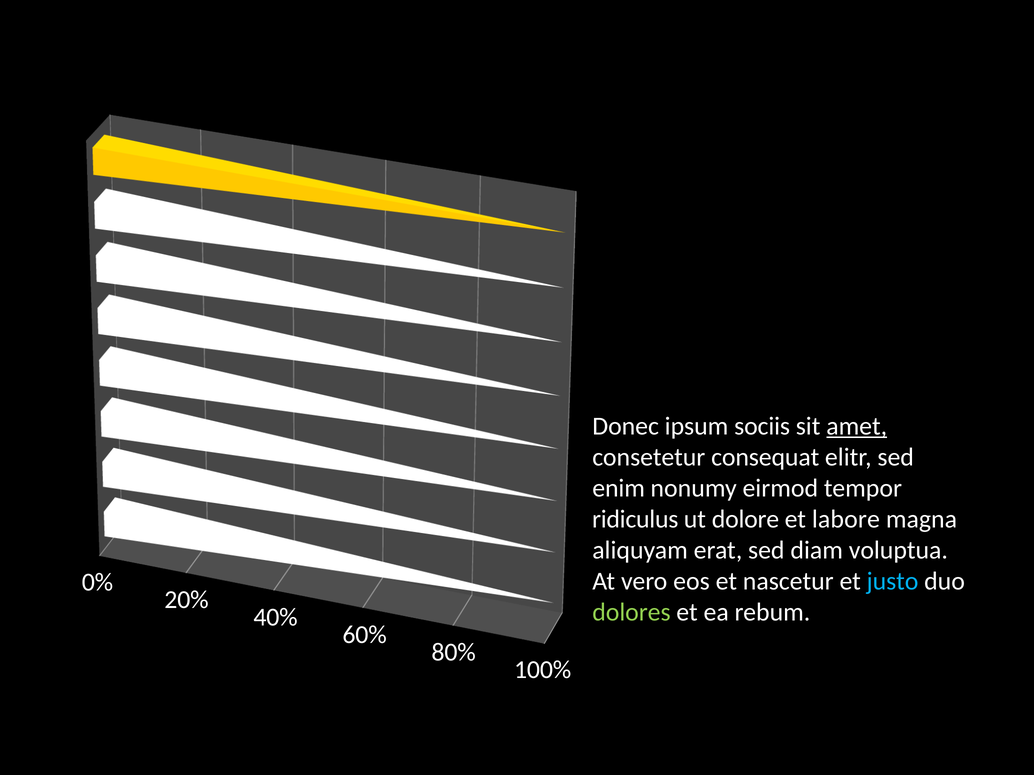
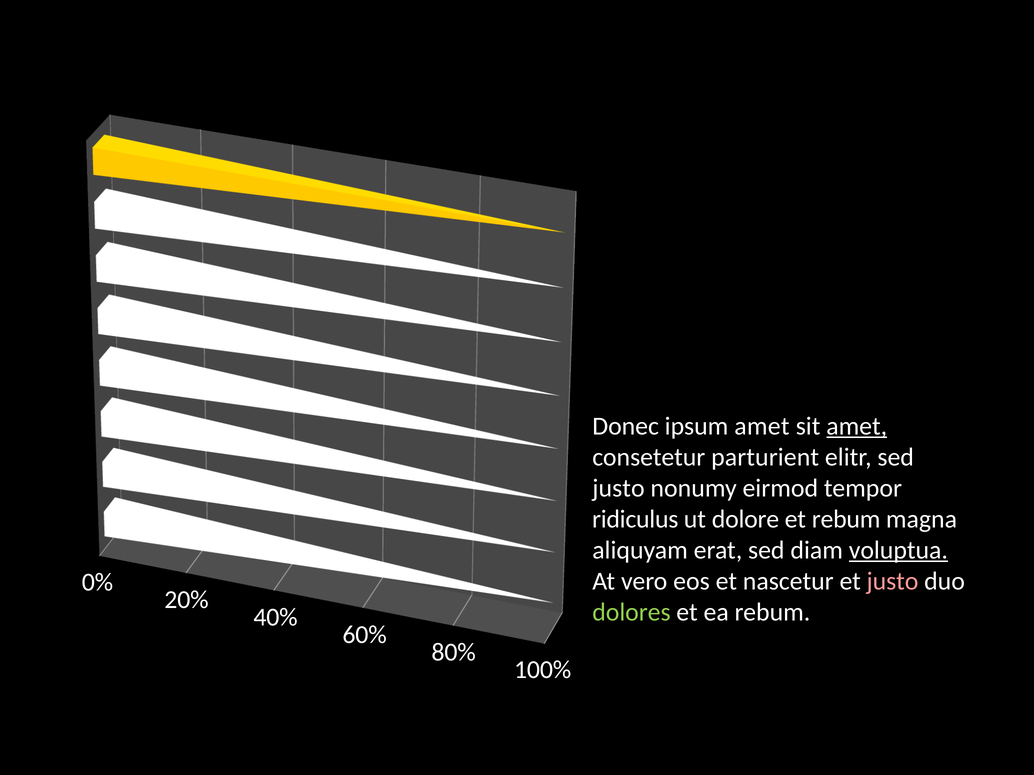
ipsum sociis: sociis -> amet
consequat: consequat -> parturient
enim at (619, 488): enim -> justo
et labore: labore -> rebum
voluptua underline: none -> present
justo at (893, 582) colour: light blue -> pink
